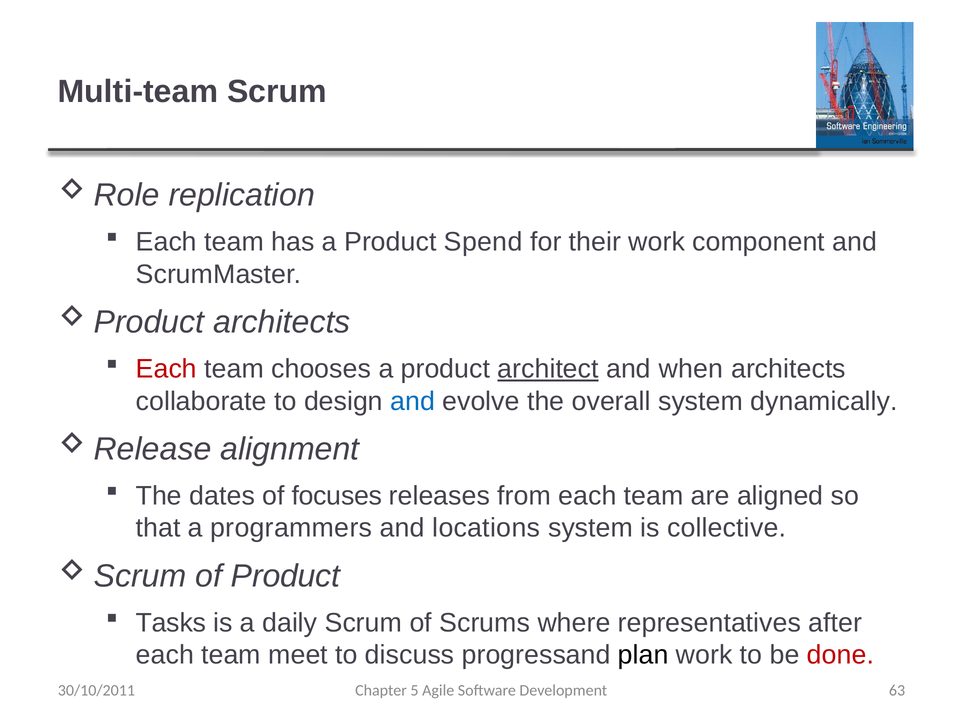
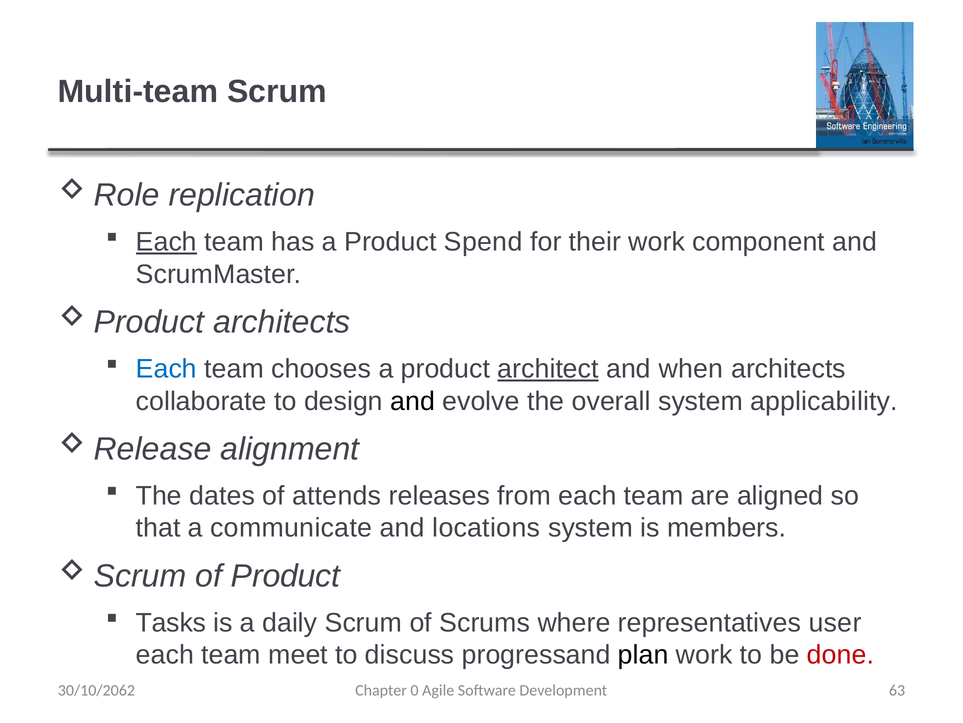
Each at (166, 242) underline: none -> present
Each at (166, 369) colour: red -> blue
and at (413, 401) colour: blue -> black
dynamically: dynamically -> applicability
focuses: focuses -> attends
programmers: programmers -> communicate
collective: collective -> members
after: after -> user
30/10/2011: 30/10/2011 -> 30/10/2062
5: 5 -> 0
